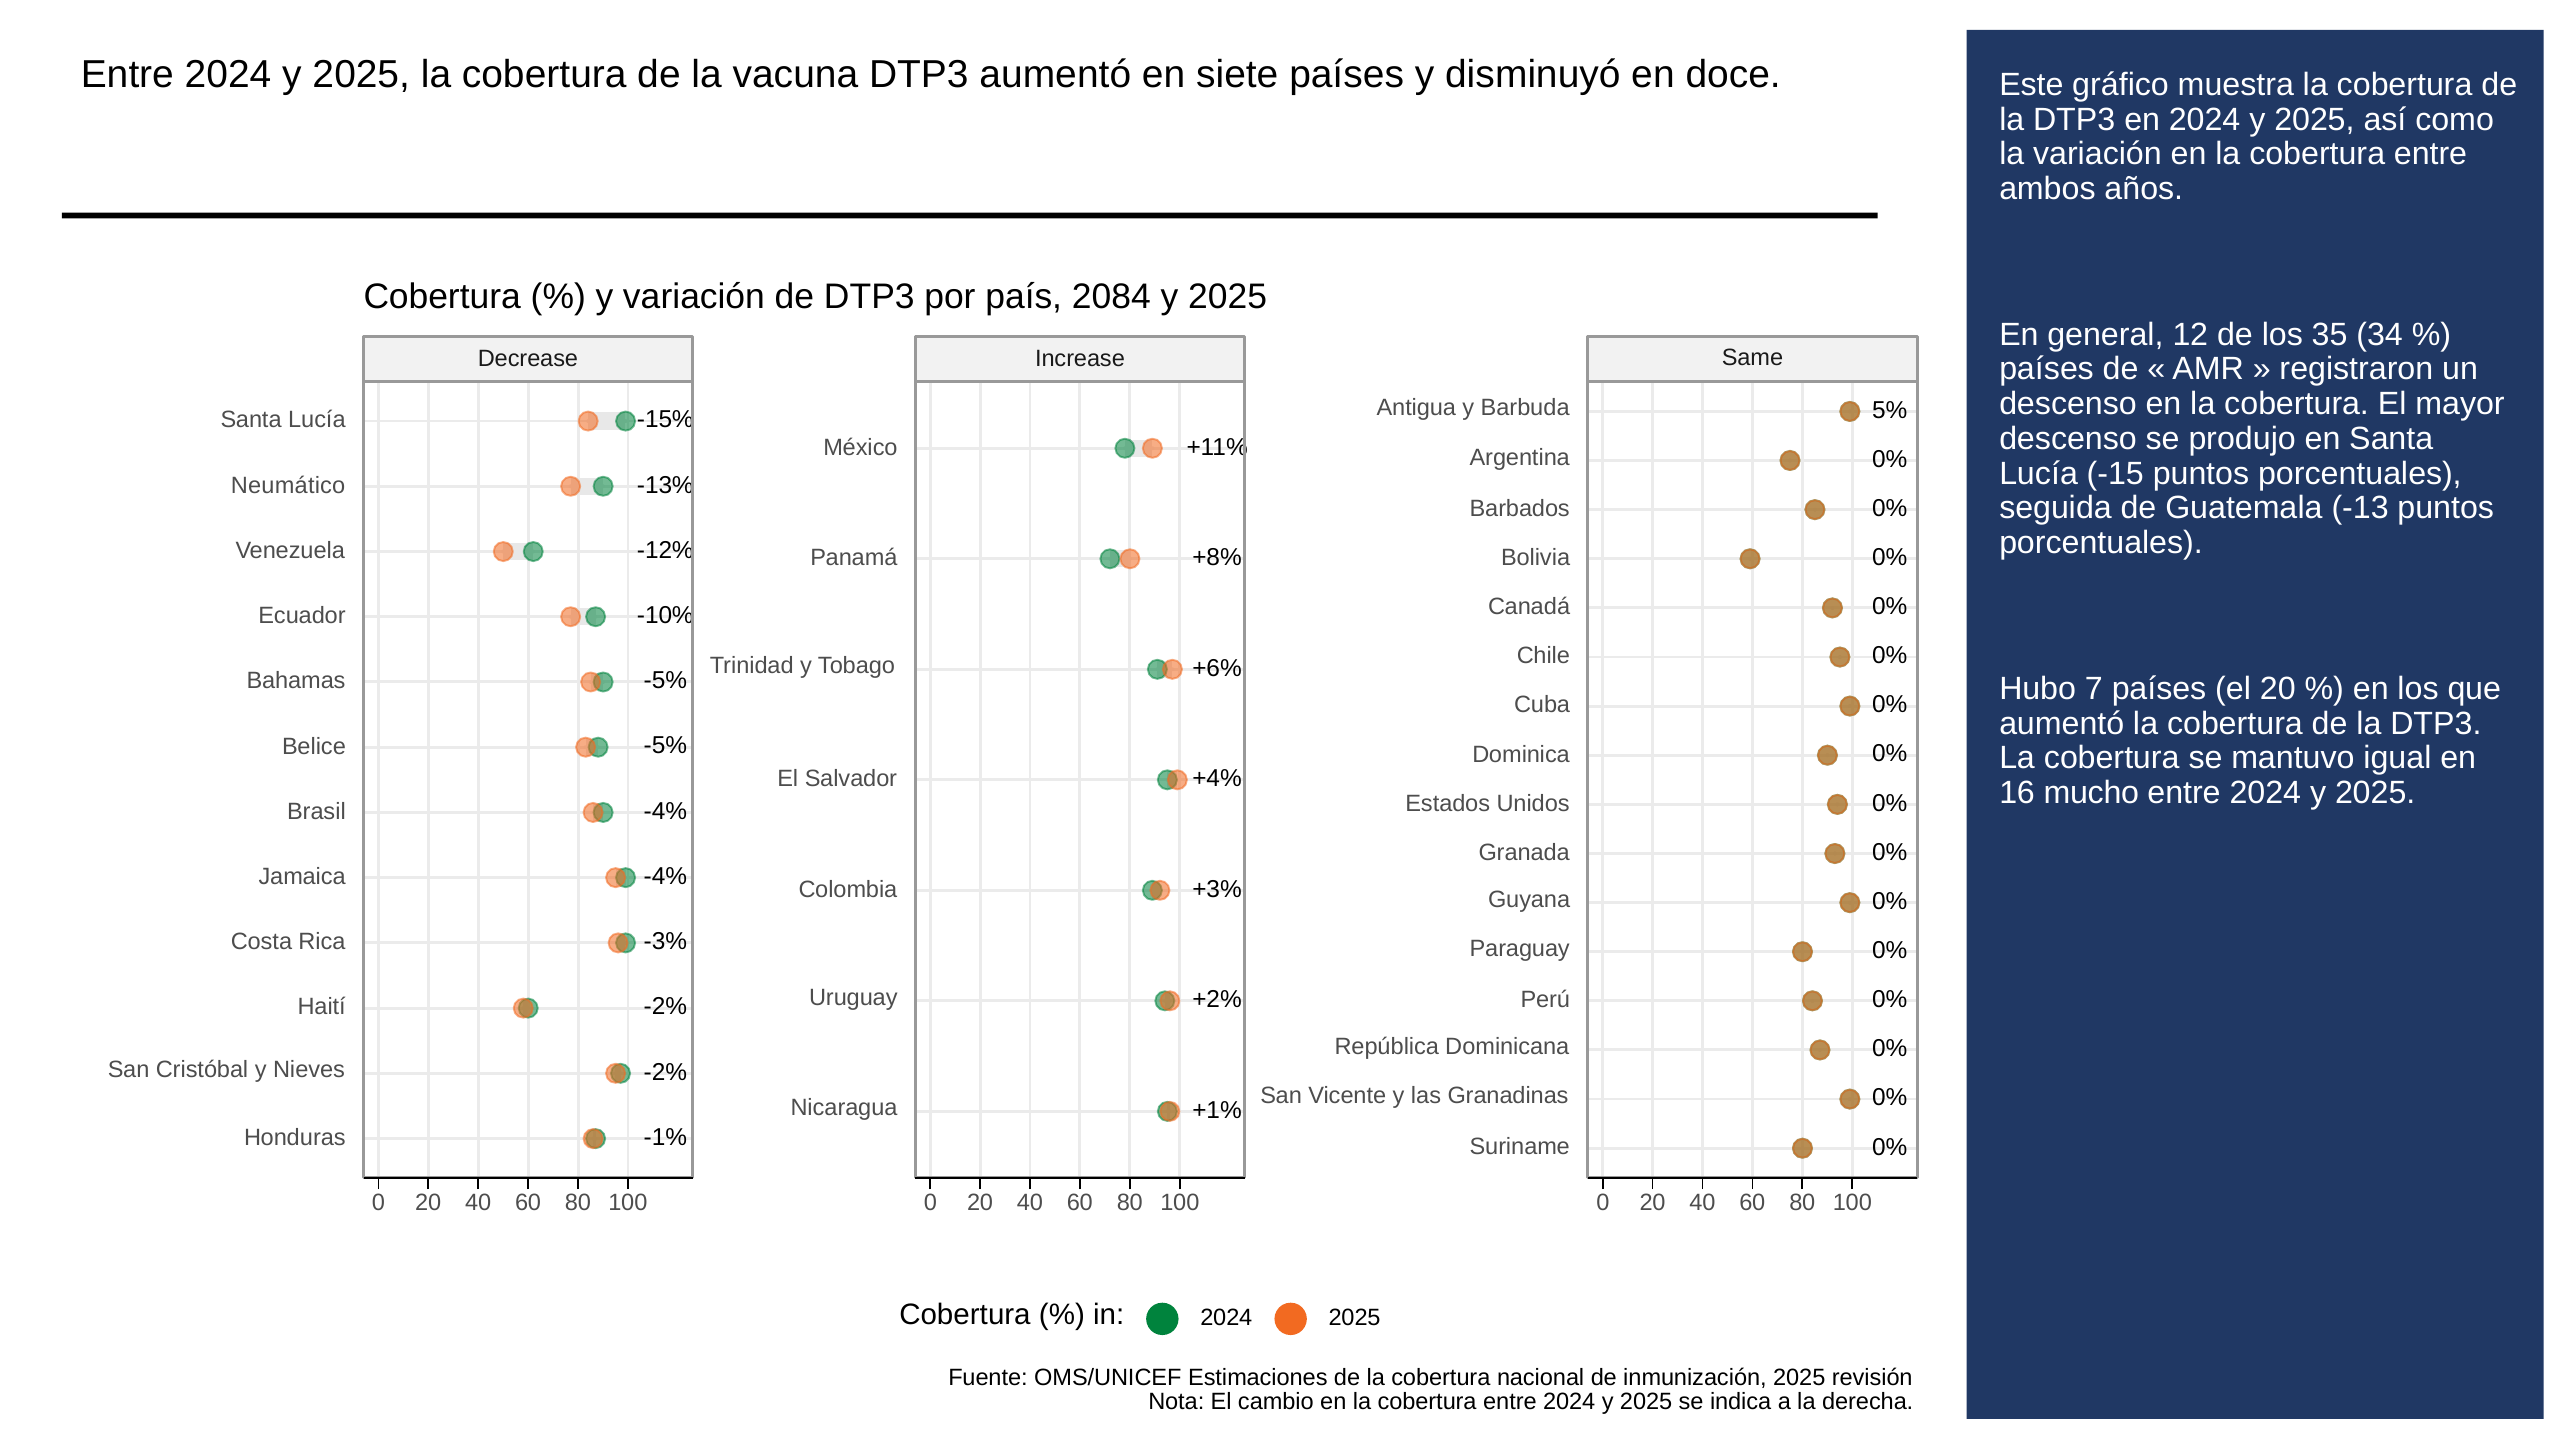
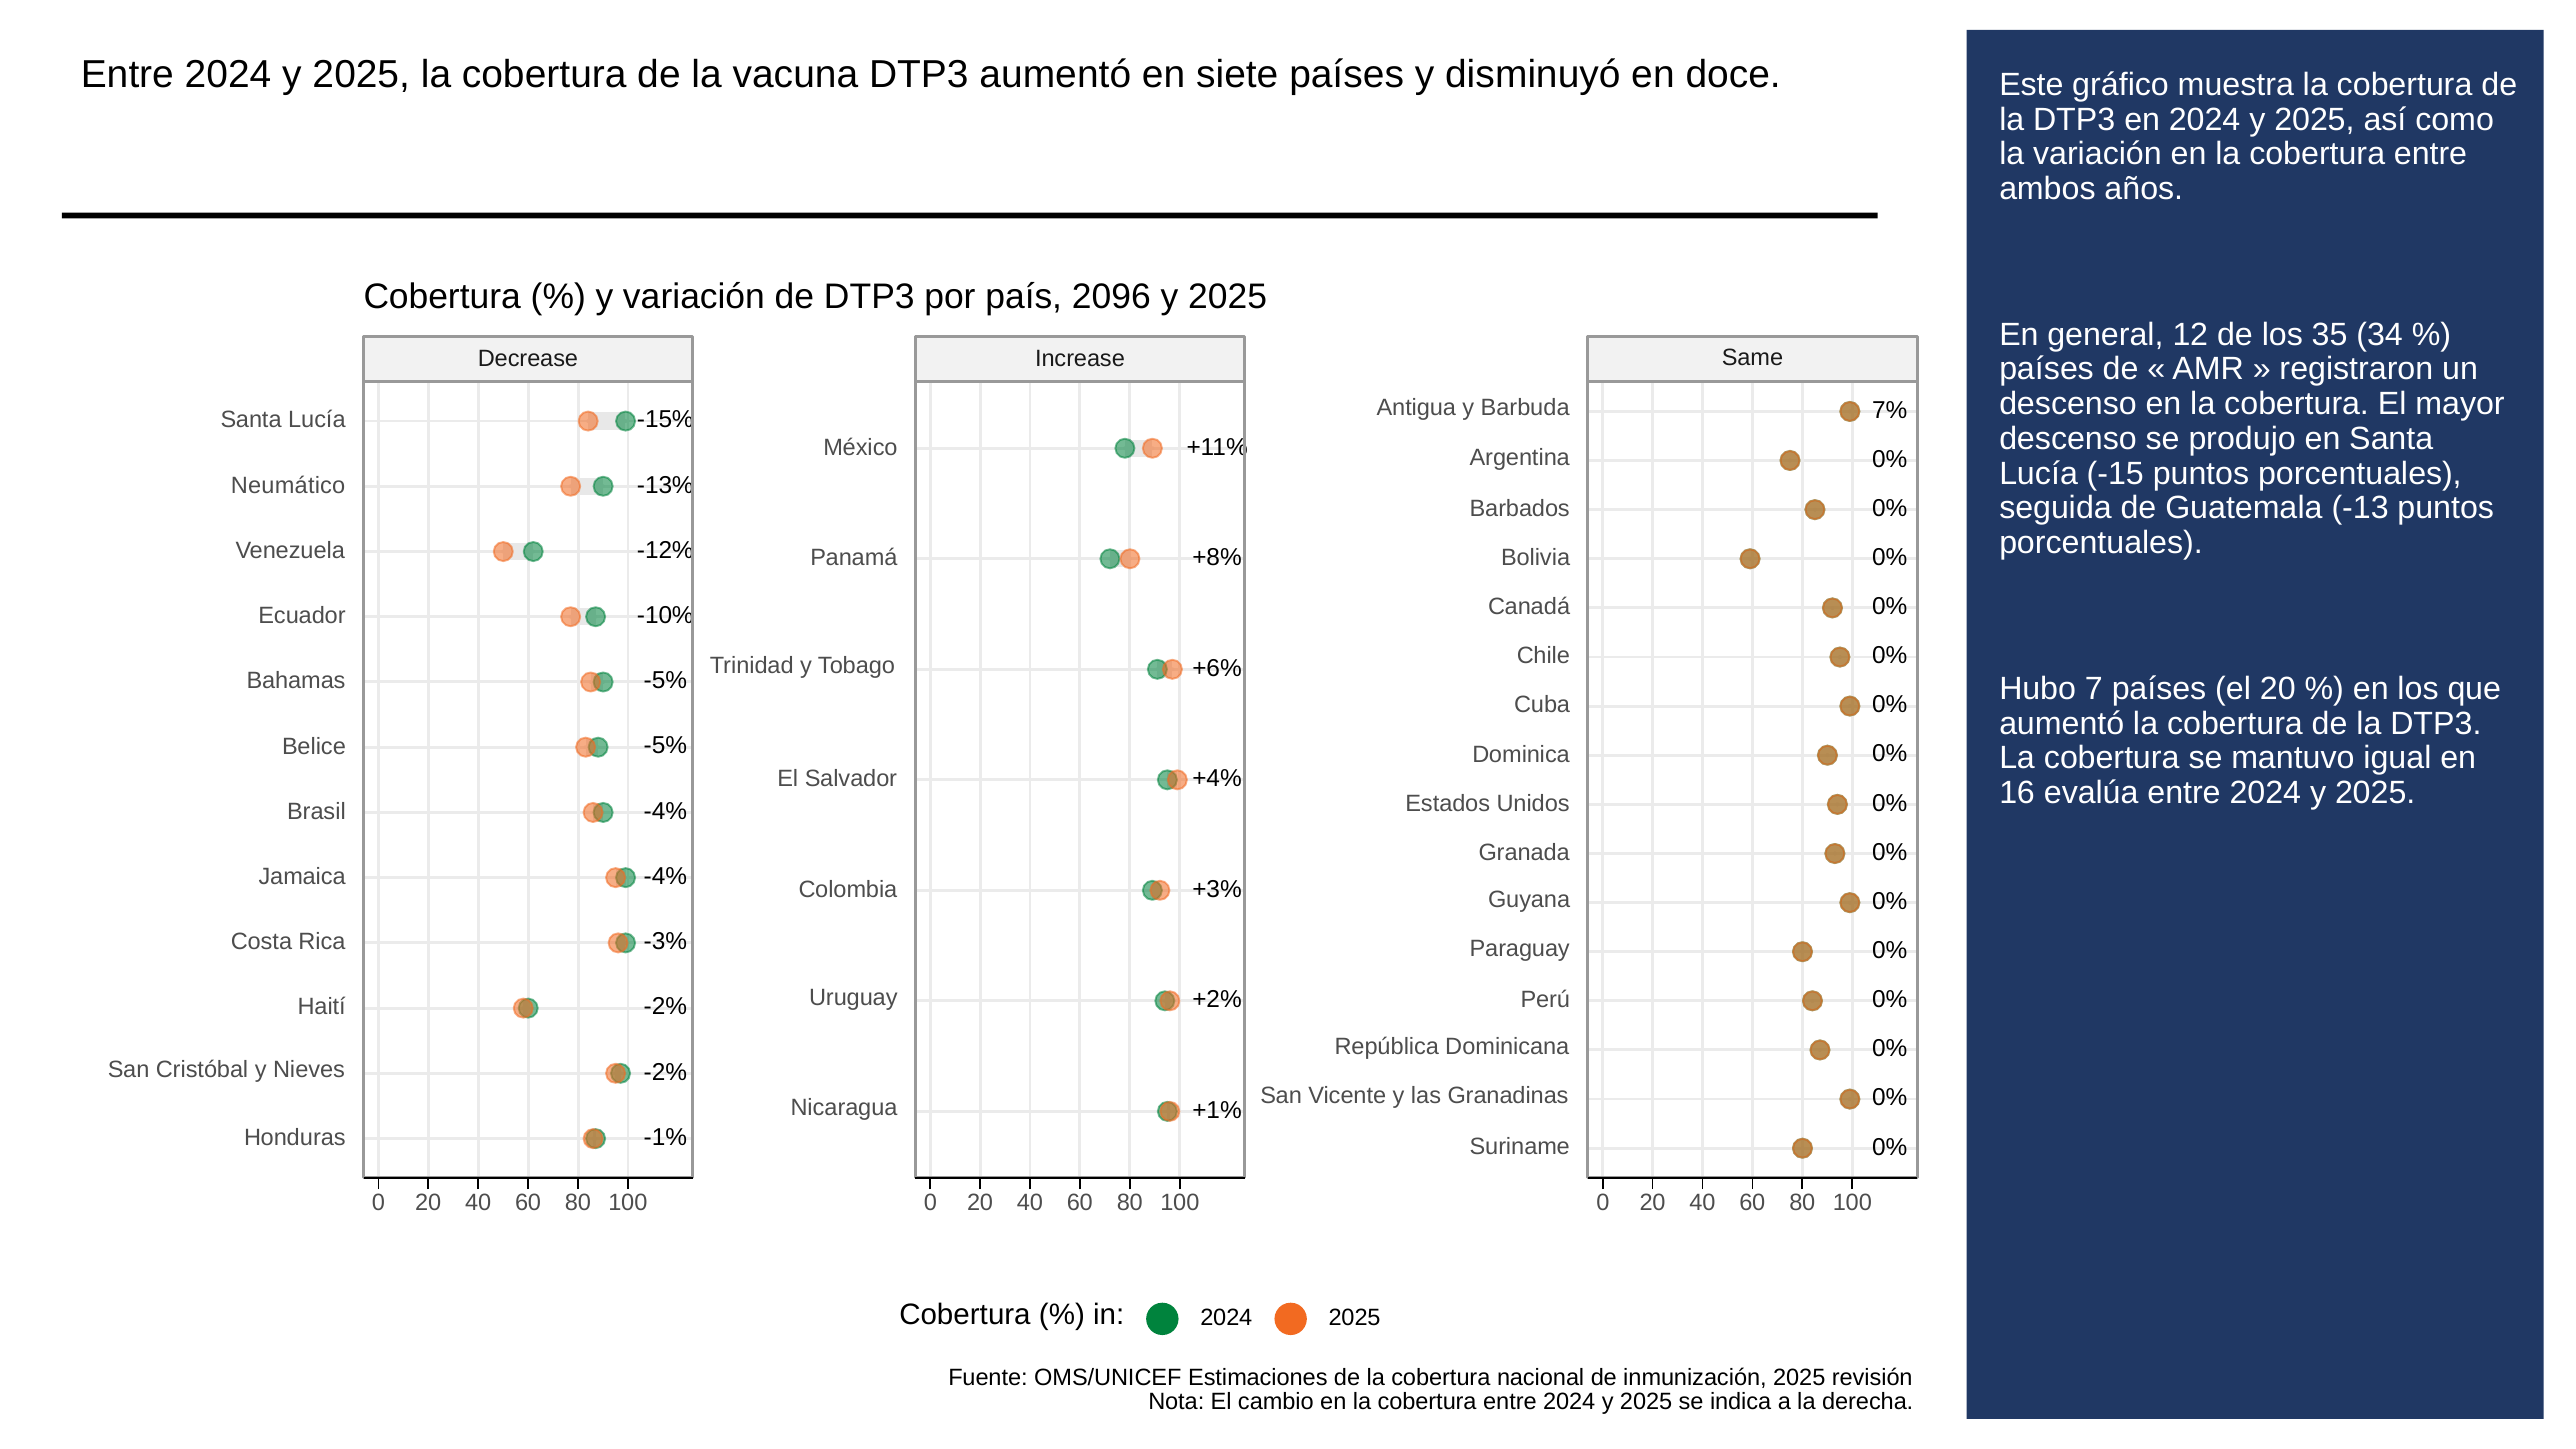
2084: 2084 -> 2096
5%: 5% -> 7%
mucho: mucho -> evalúa
